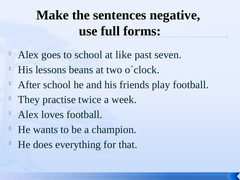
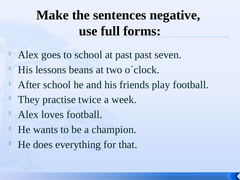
at like: like -> past
